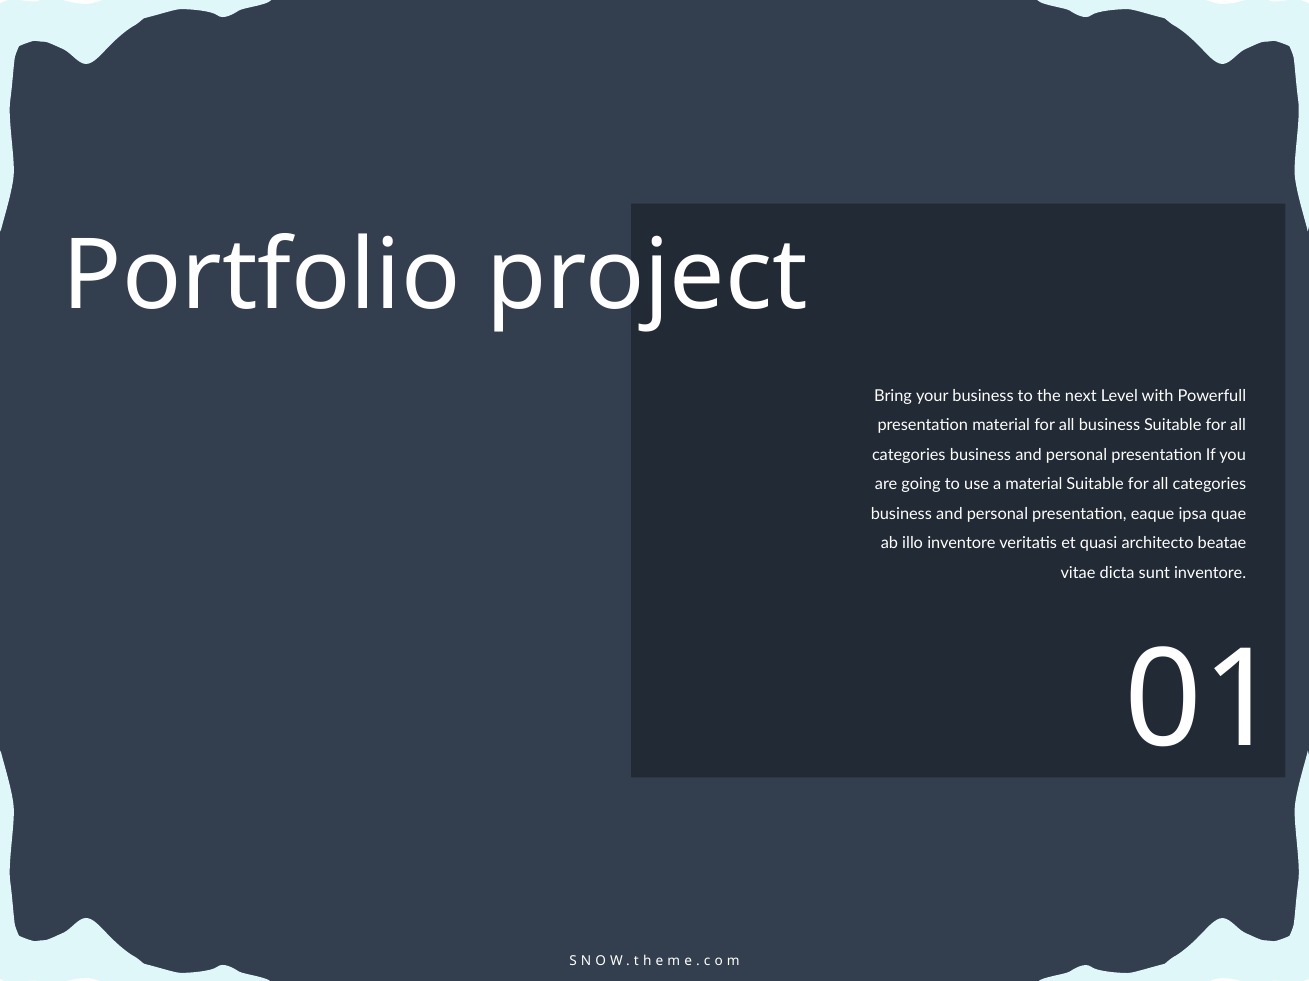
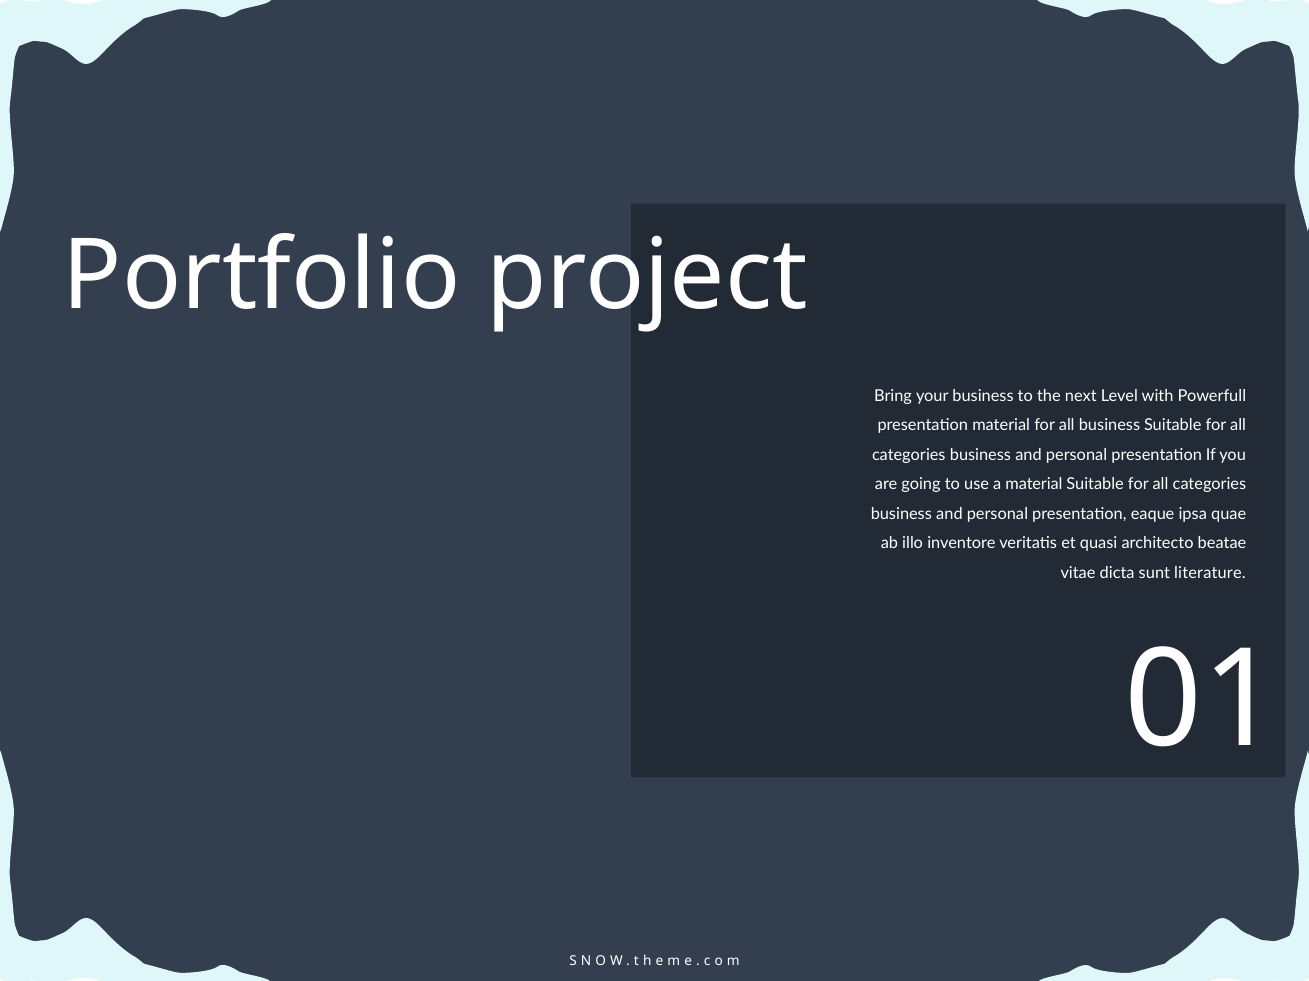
sunt inventore: inventore -> literature
